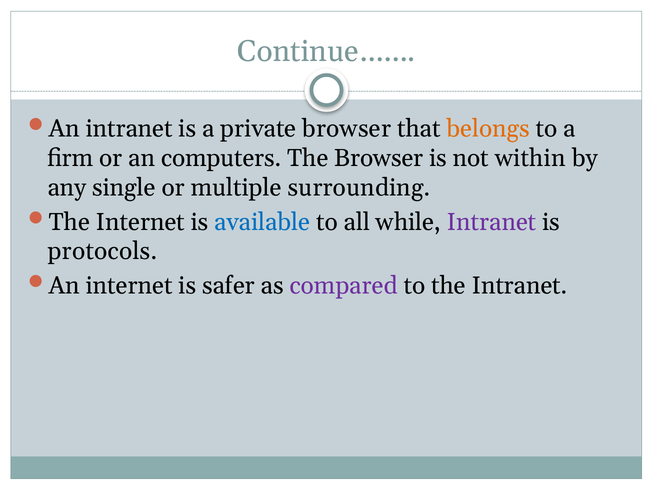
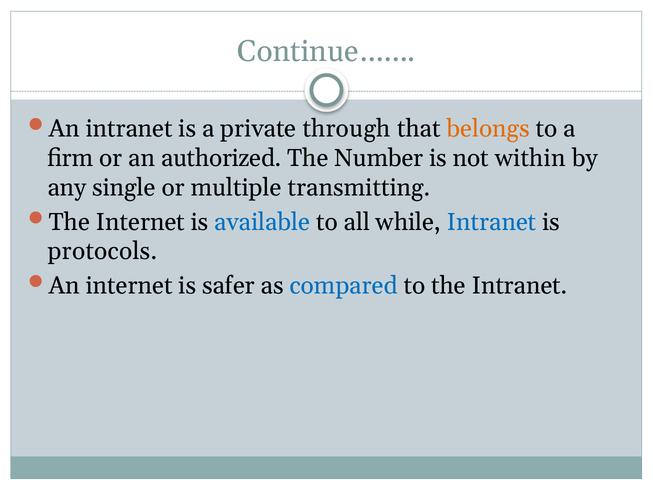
private browser: browser -> through
computers: computers -> authorized
The Browser: Browser -> Number
surrounding: surrounding -> transmitting
Intranet at (492, 222) colour: purple -> blue
compared colour: purple -> blue
